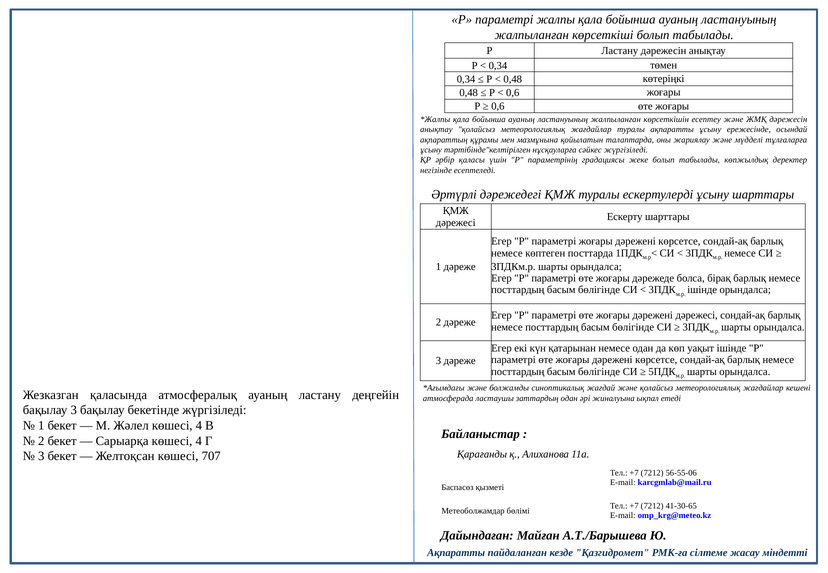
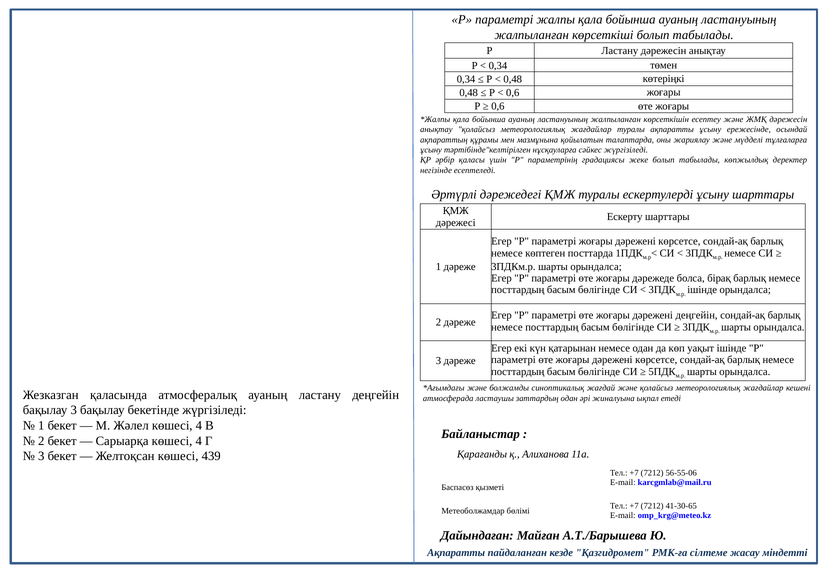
дәрежені дәрежесі: дәрежесі -> деңгейін
707: 707 -> 439
